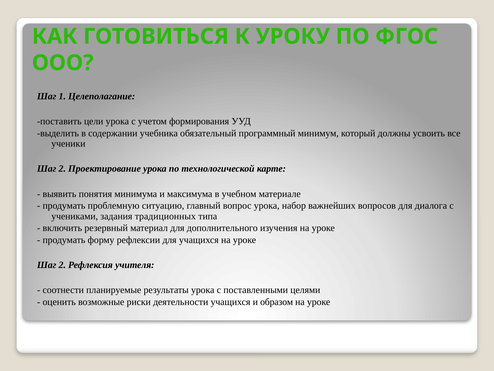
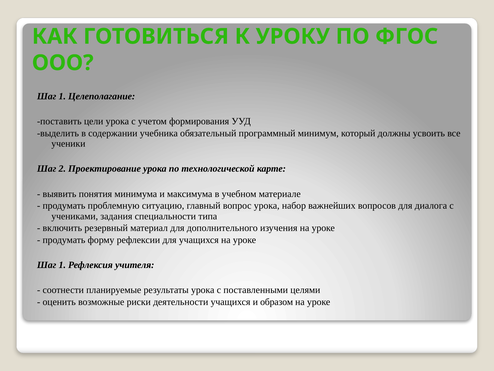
традиционных: традиционных -> специальности
2 at (62, 265): 2 -> 1
